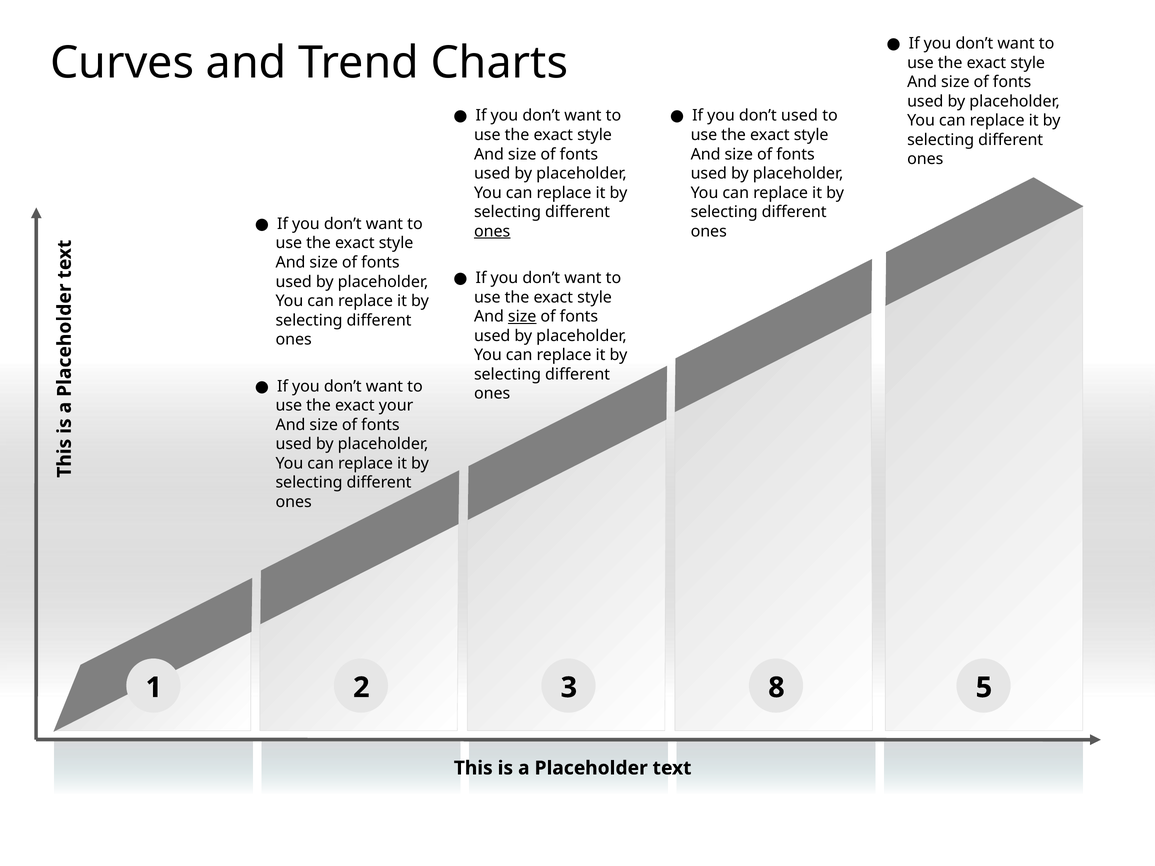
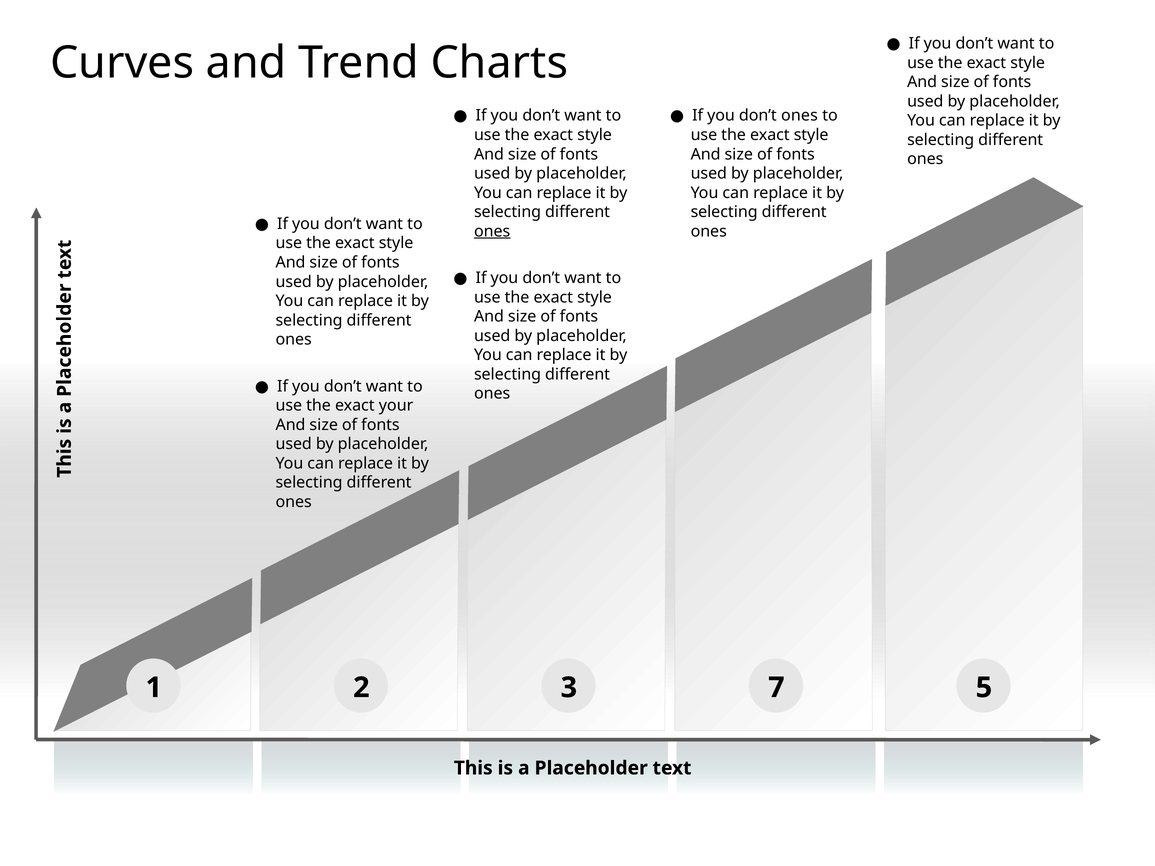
don’t used: used -> ones
size at (522, 317) underline: present -> none
8: 8 -> 7
